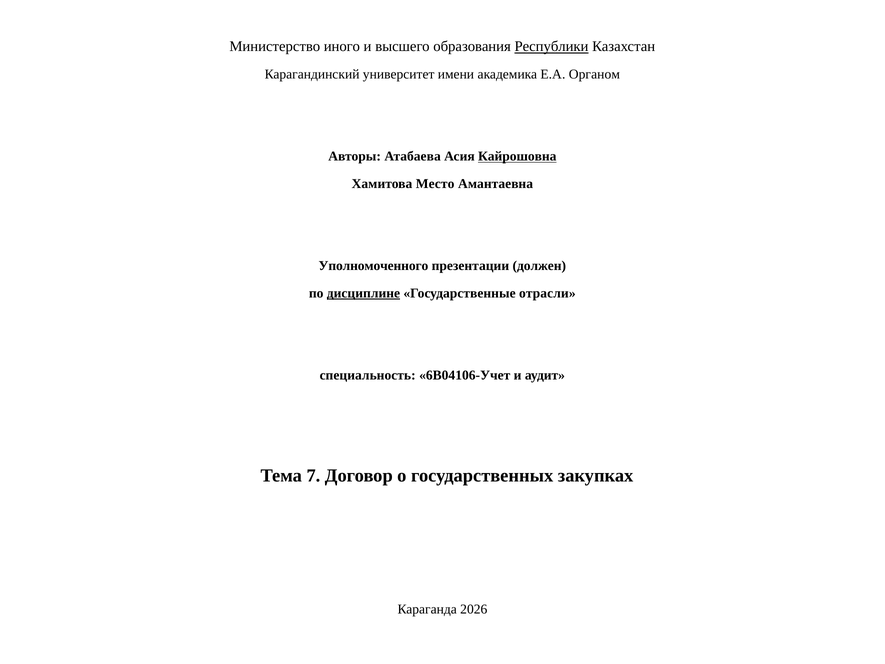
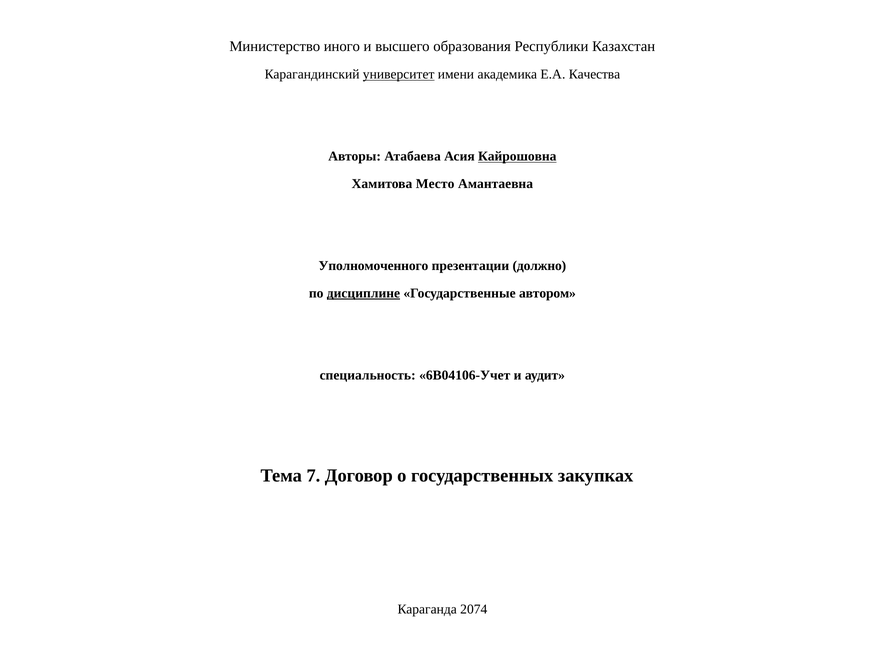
Республики underline: present -> none
университет underline: none -> present
Органом: Органом -> Качества
должен: должен -> должно
отрасли: отрасли -> автором
2026: 2026 -> 2074
